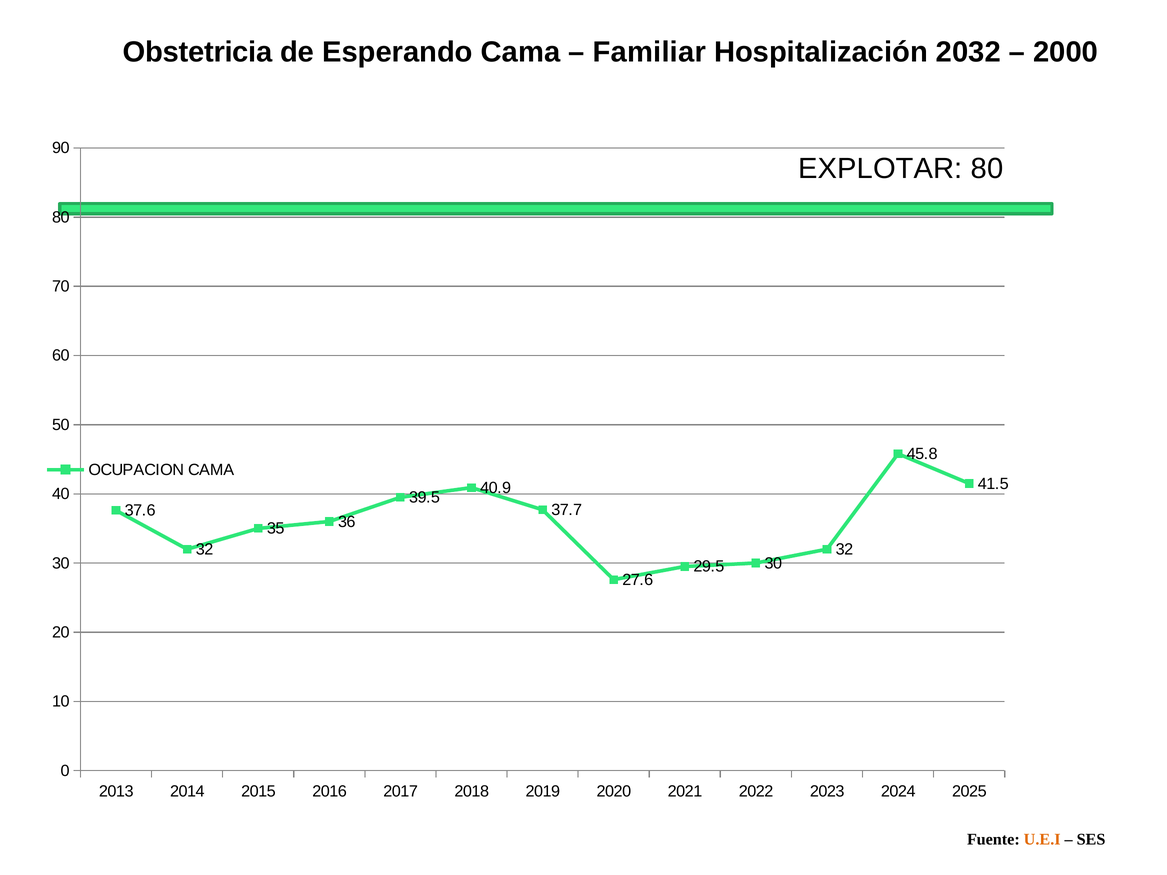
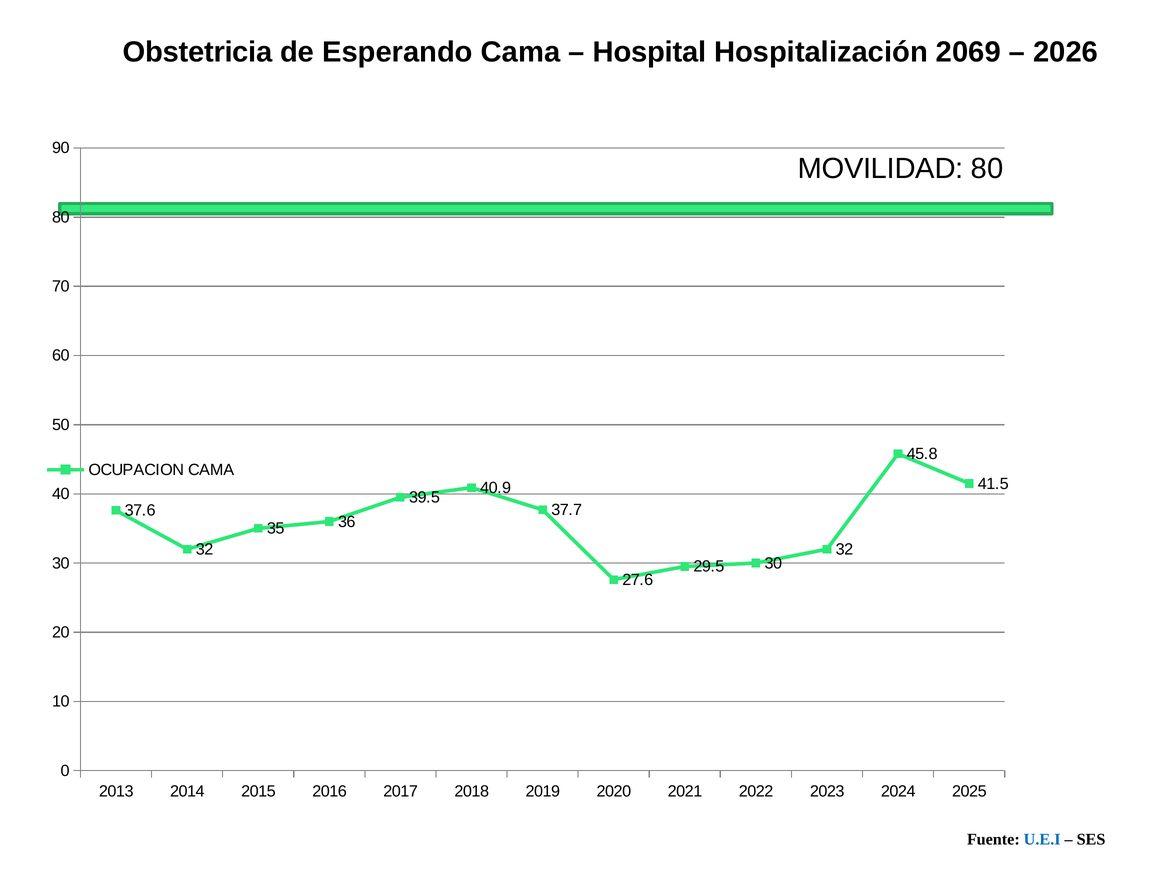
Familiar: Familiar -> Hospital
2032: 2032 -> 2069
2000: 2000 -> 2026
EXPLOTAR: EXPLOTAR -> MOVILIDAD
U.E.I colour: orange -> blue
